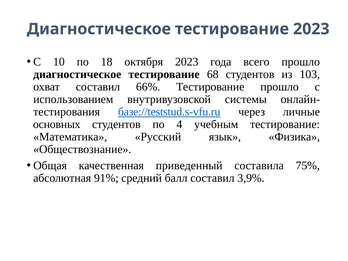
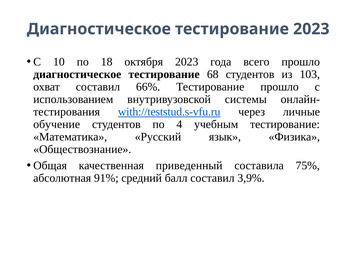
базе://teststud.s-vfu.ru: базе://teststud.s-vfu.ru -> with://teststud.s-vfu.ru
основных: основных -> обучение
